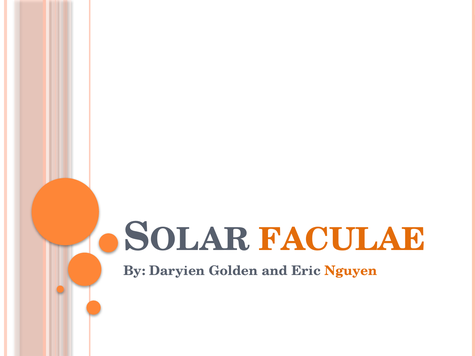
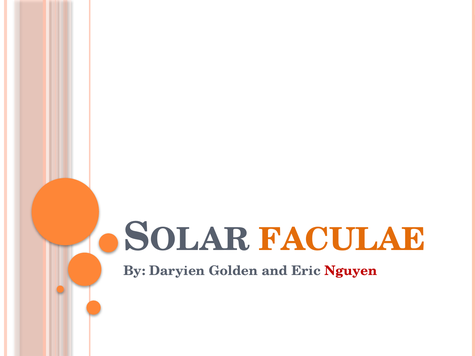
Nguyen colour: orange -> red
